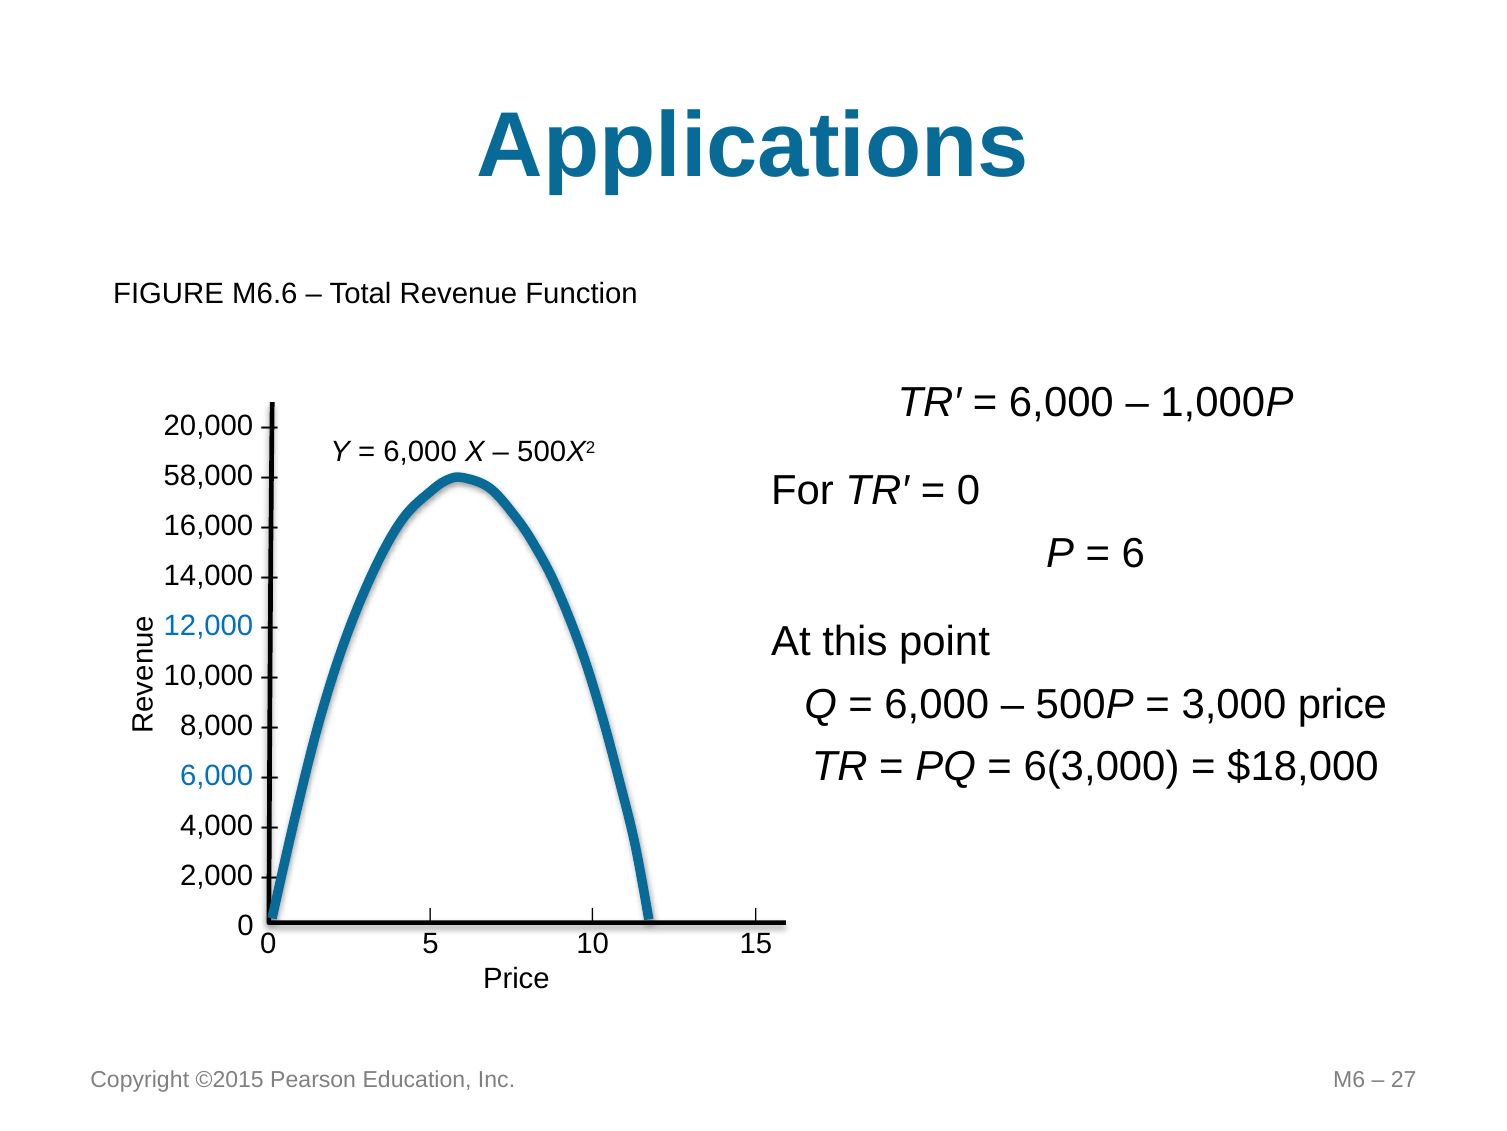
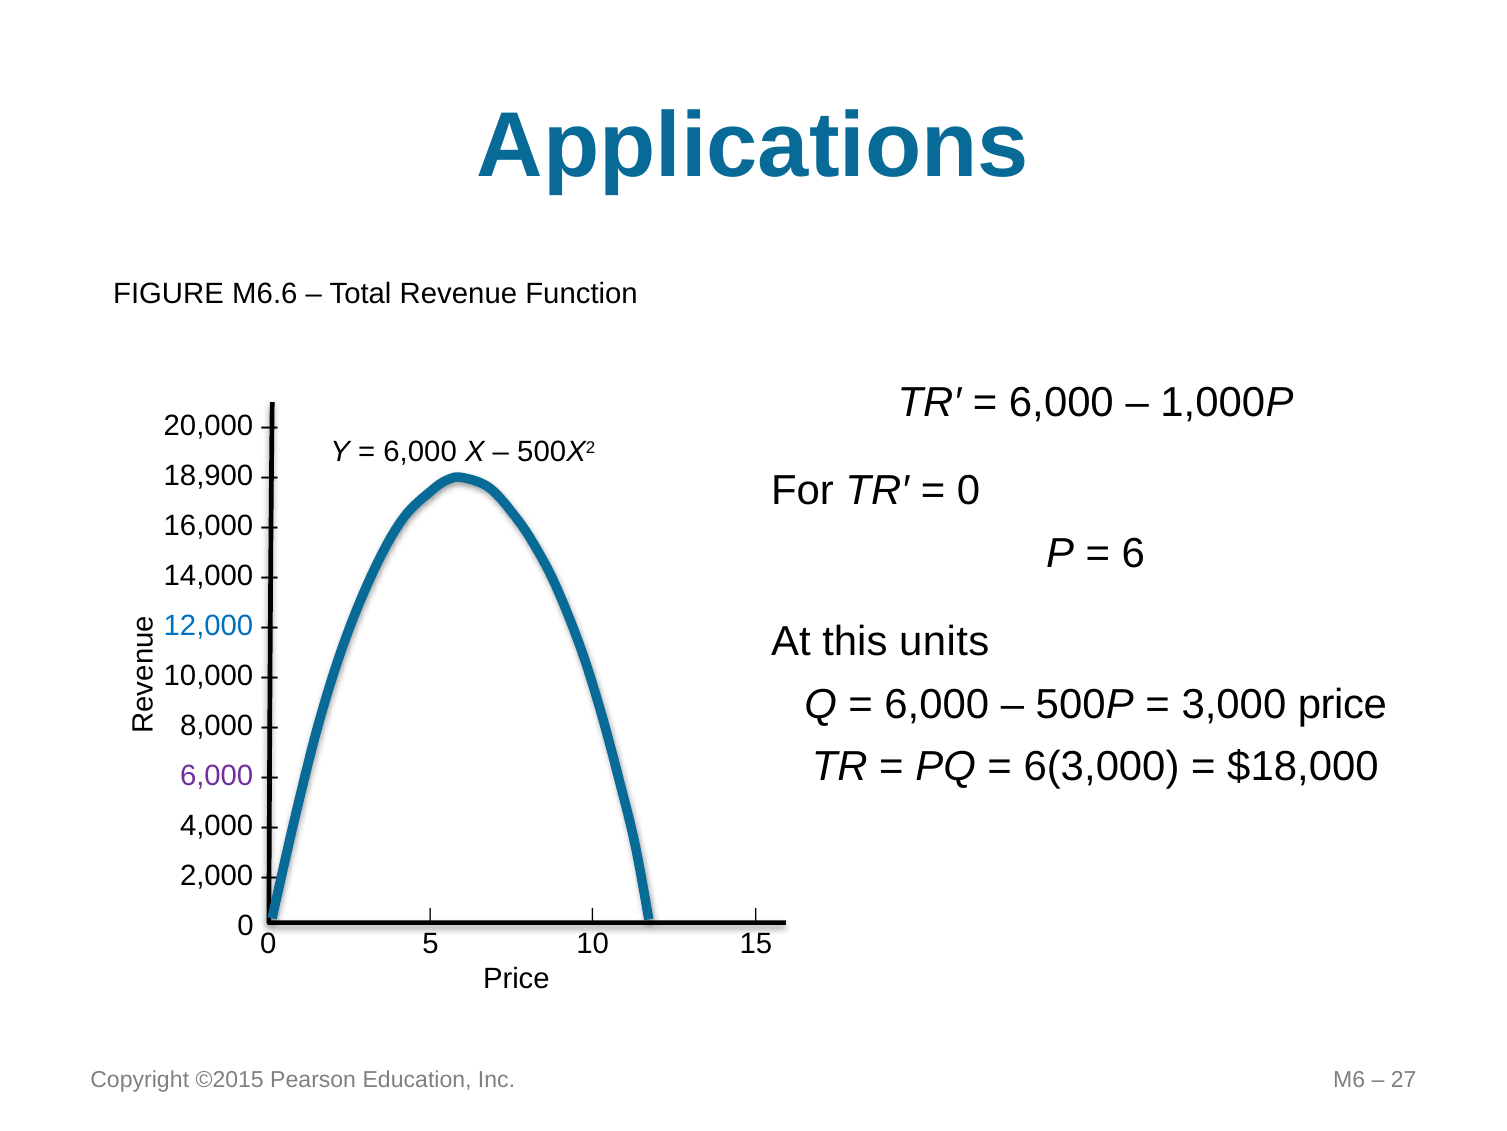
58,000: 58,000 -> 18,900
point: point -> units
6,000 at (217, 776) colour: blue -> purple
